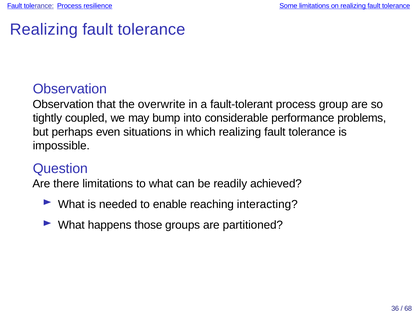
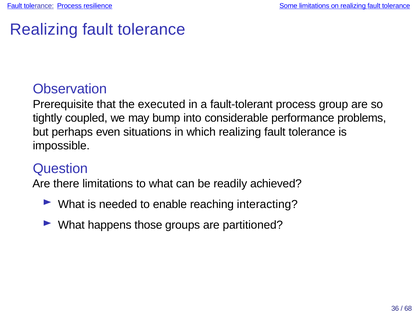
Observation at (63, 104): Observation -> Prerequisite
overwrite: overwrite -> executed
